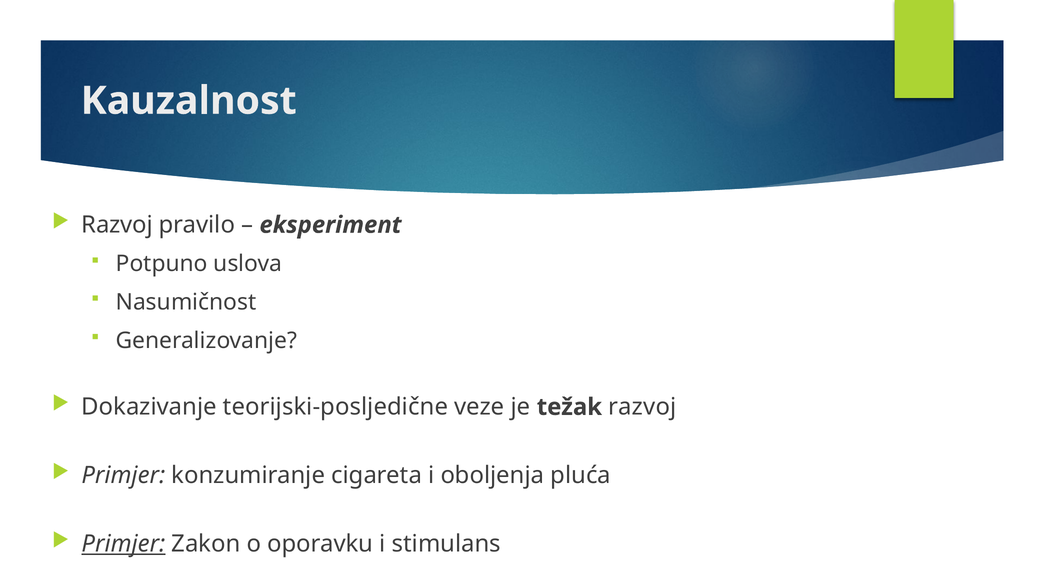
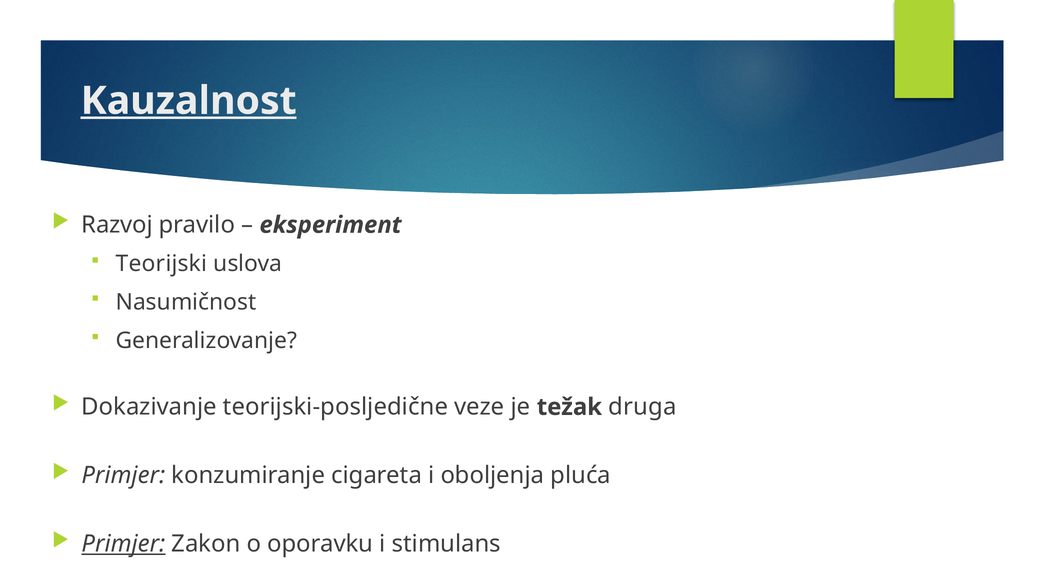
Kauzalnost underline: none -> present
Potpuno: Potpuno -> Teorijski
težak razvoj: razvoj -> druga
